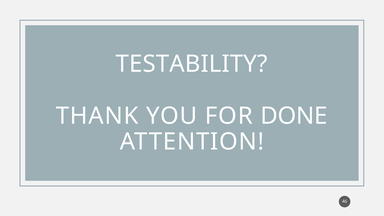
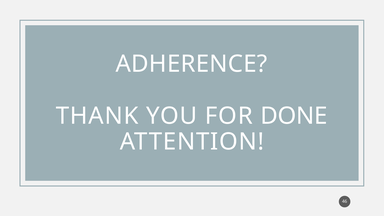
TESTABILITY: TESTABILITY -> ADHERENCE
